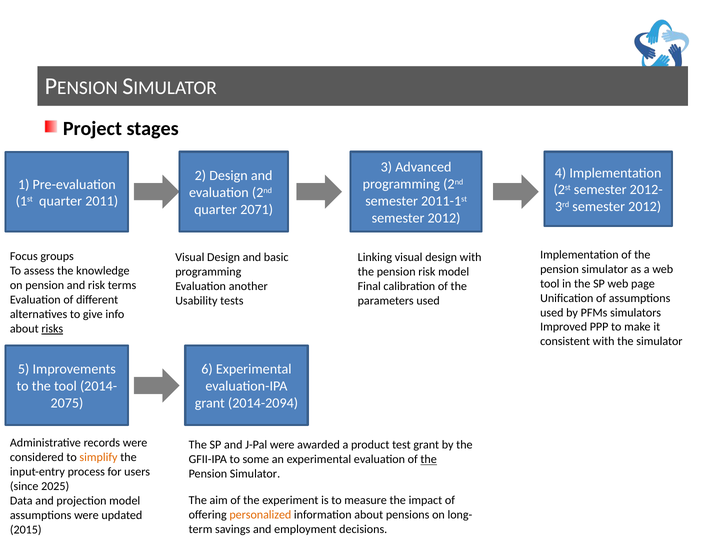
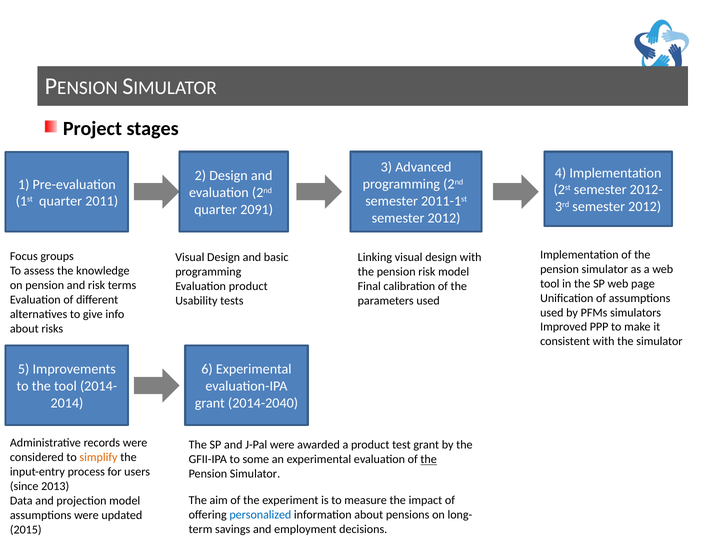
2071: 2071 -> 2091
Evaluation another: another -> product
risks underline: present -> none
2075: 2075 -> 2014
2014-2094: 2014-2094 -> 2014-2040
2025: 2025 -> 2013
personalized colour: orange -> blue
